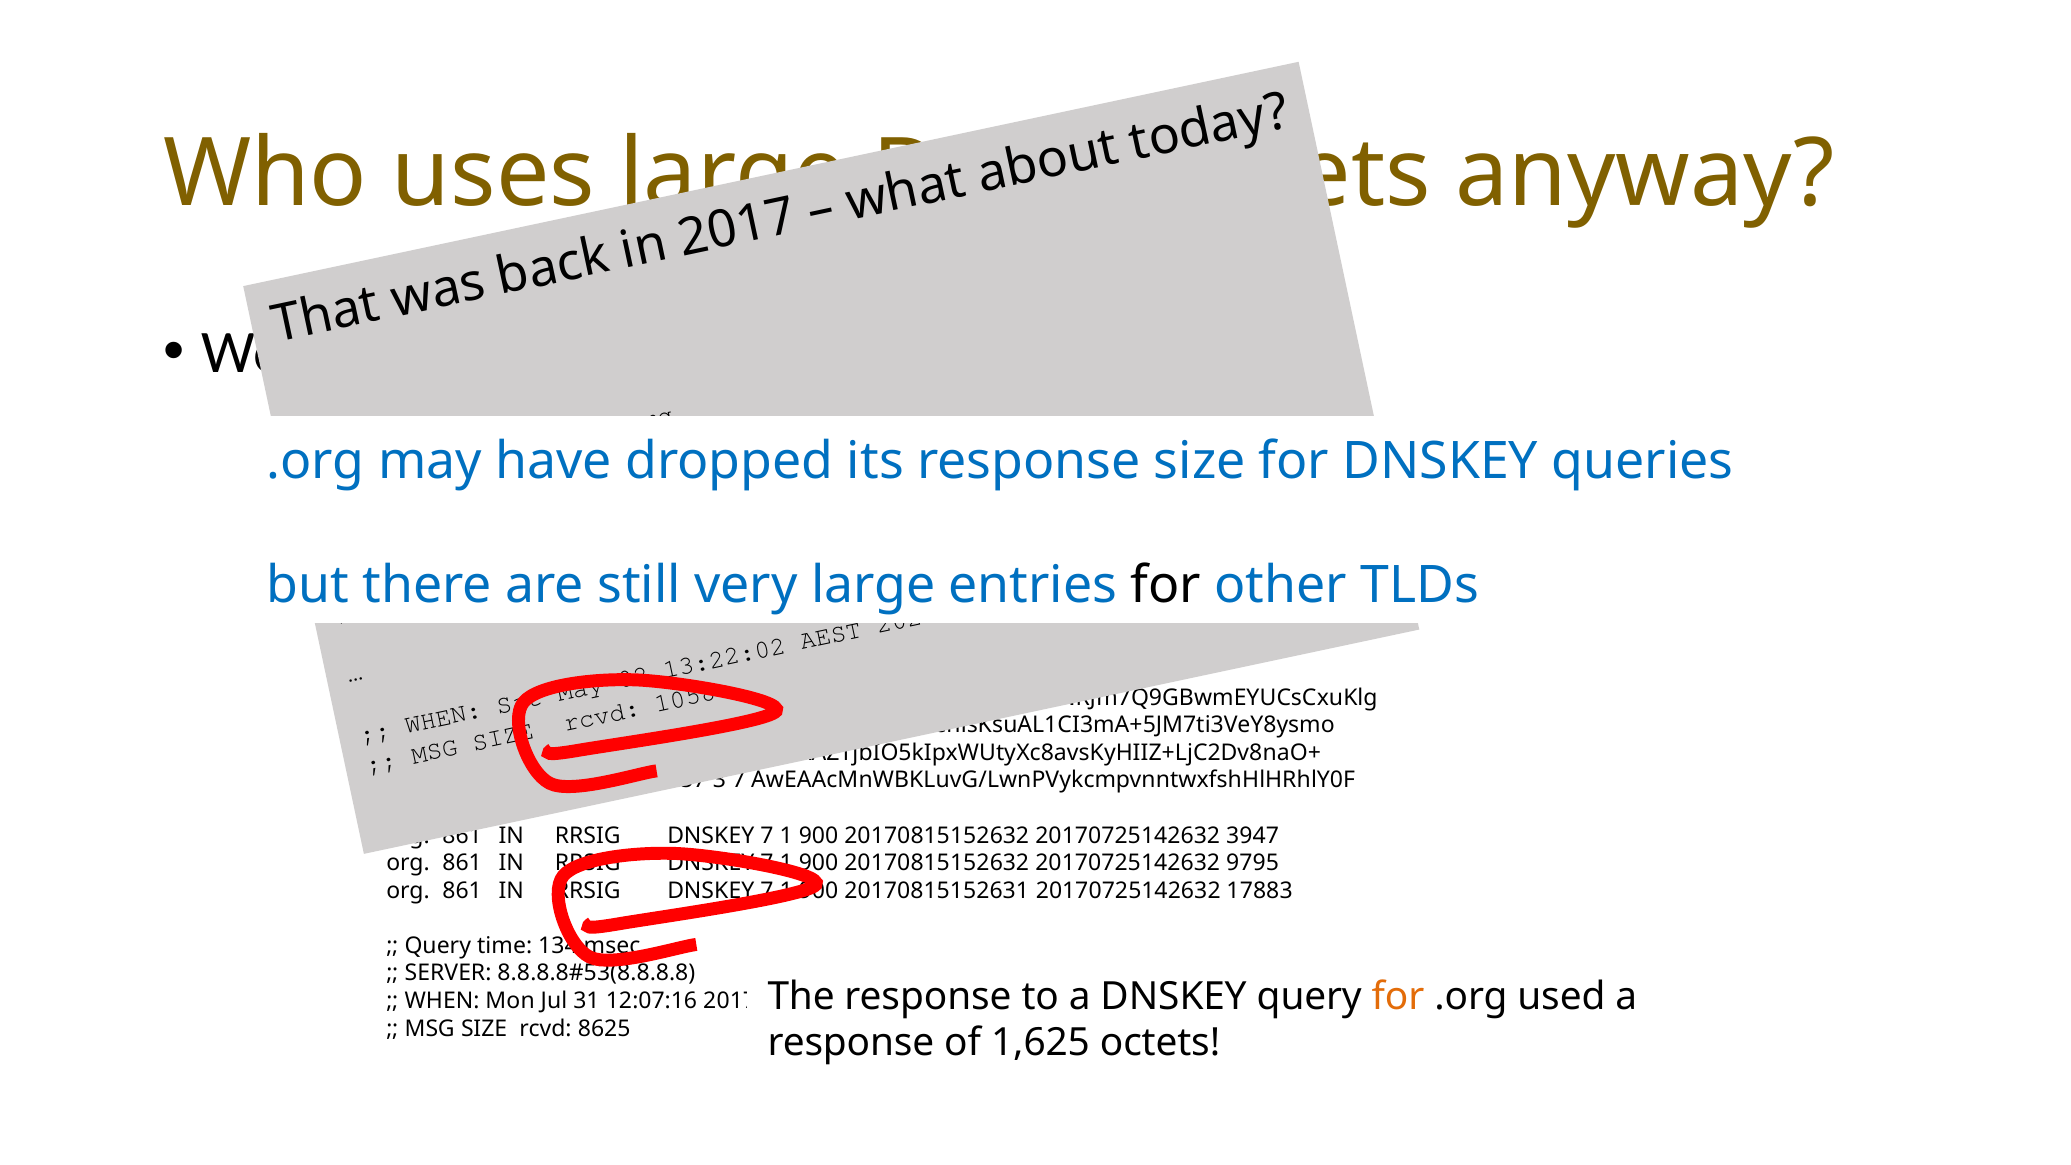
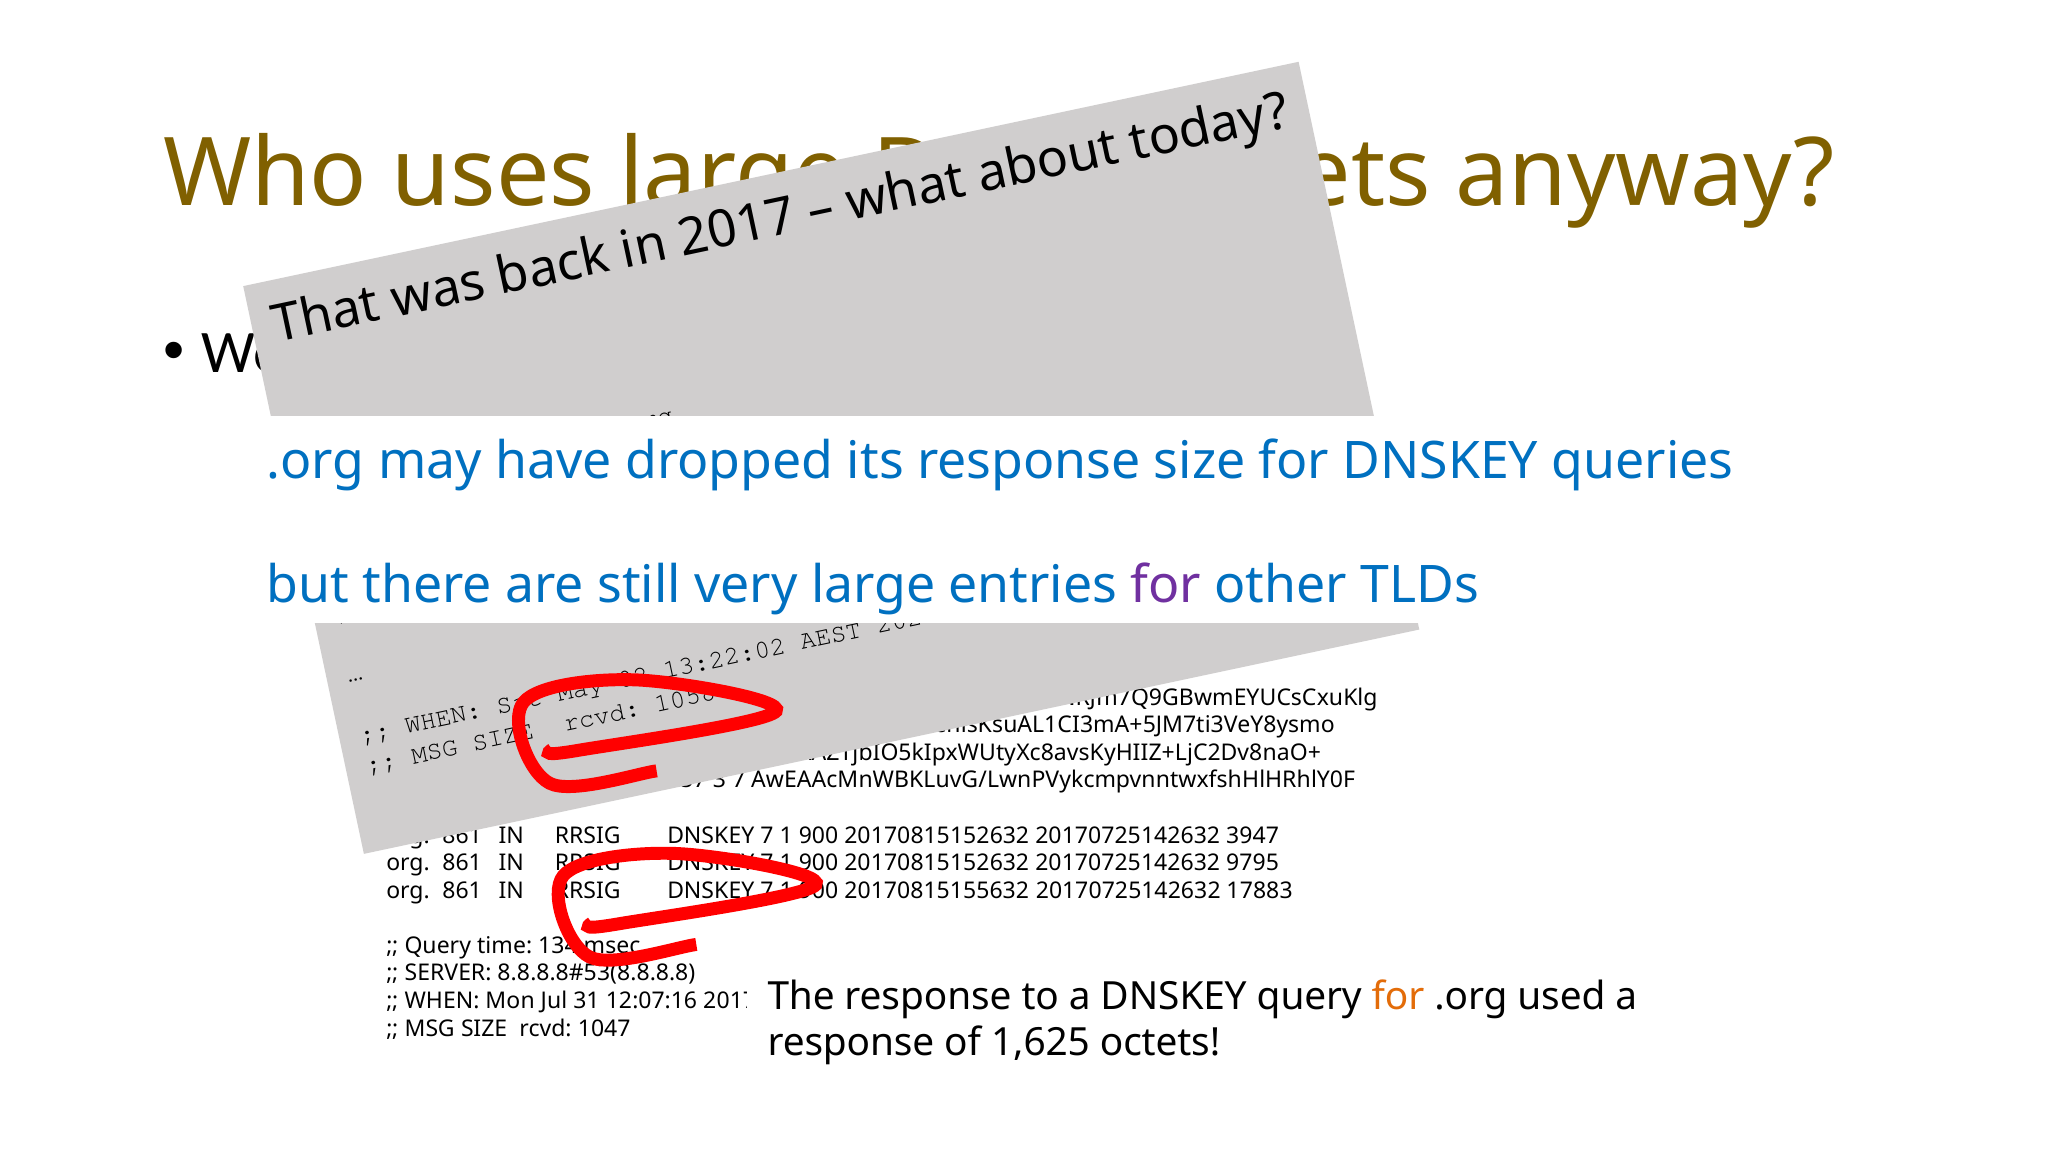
for at (1166, 585) colour: black -> purple
20170815152631: 20170815152631 -> 20170815155632
8625: 8625 -> 1047
